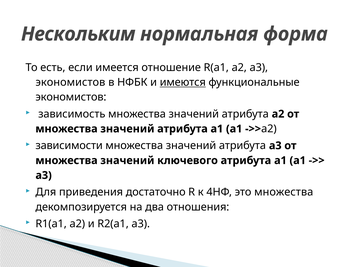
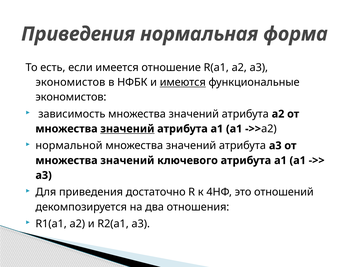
Нескольким at (78, 34): Нескольким -> Приведения
значений at (127, 128) underline: none -> present
зависимости: зависимости -> нормальной
это множества: множества -> отношений
